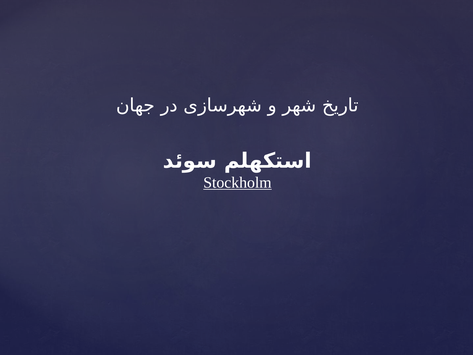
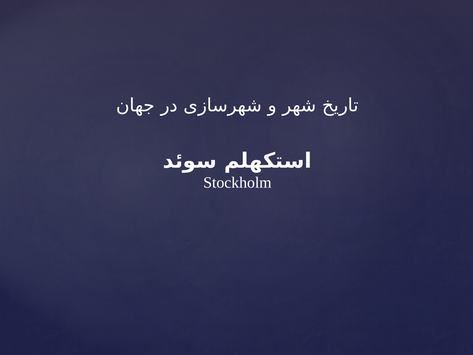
Stockholm underline: present -> none
